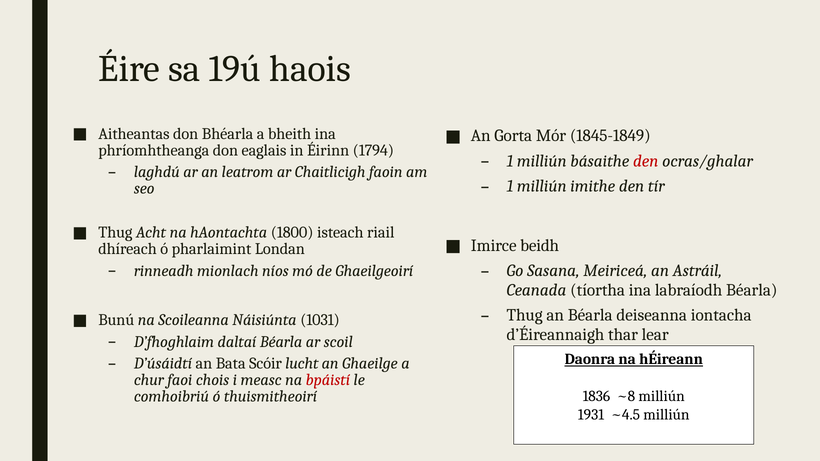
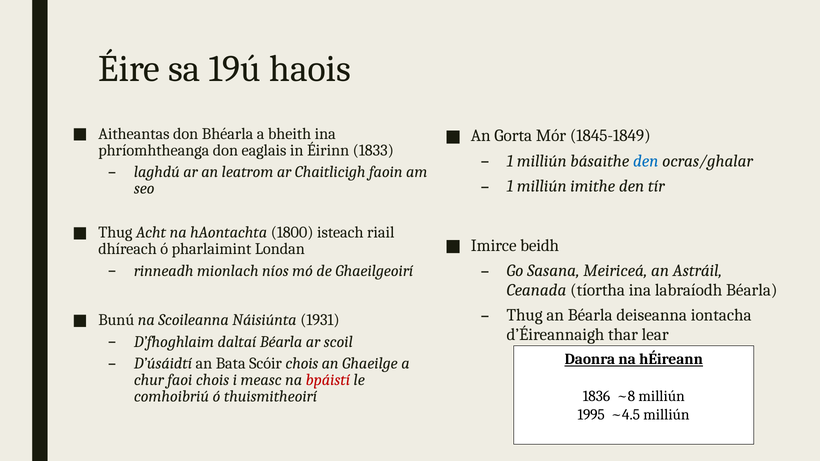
1794: 1794 -> 1833
den at (646, 161) colour: red -> blue
1031: 1031 -> 1931
Scóir lucht: lucht -> chois
1931: 1931 -> 1995
